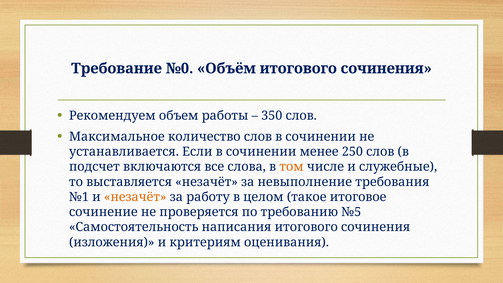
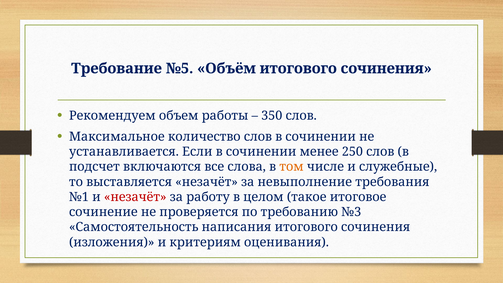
№0: №0 -> №5
незачёт at (135, 197) colour: orange -> red
№5: №5 -> №3
